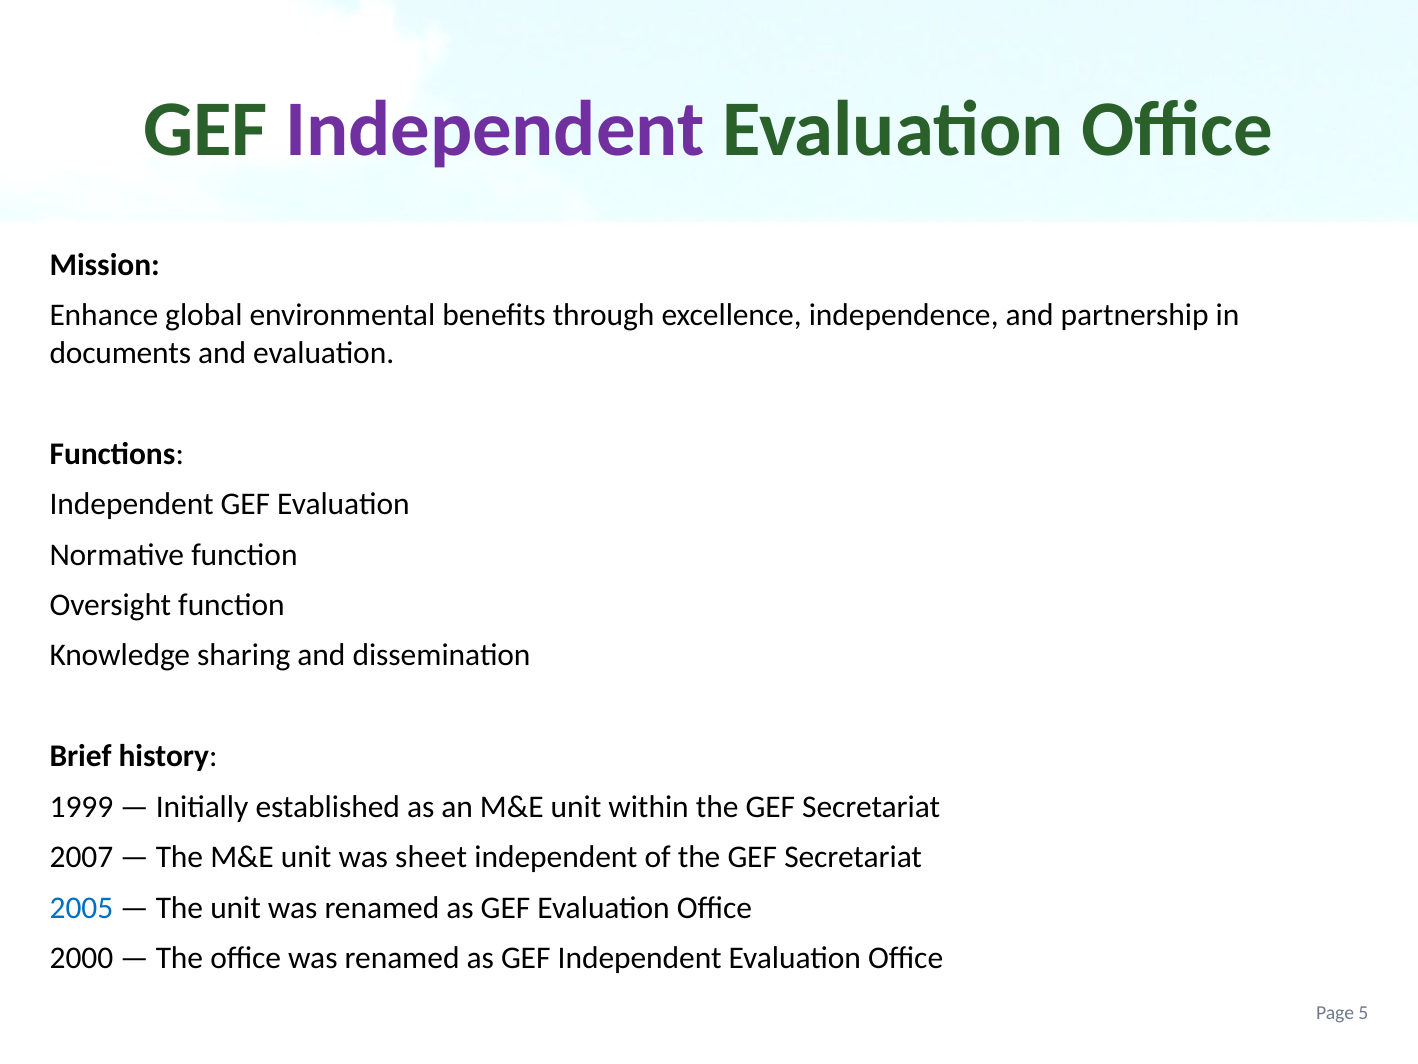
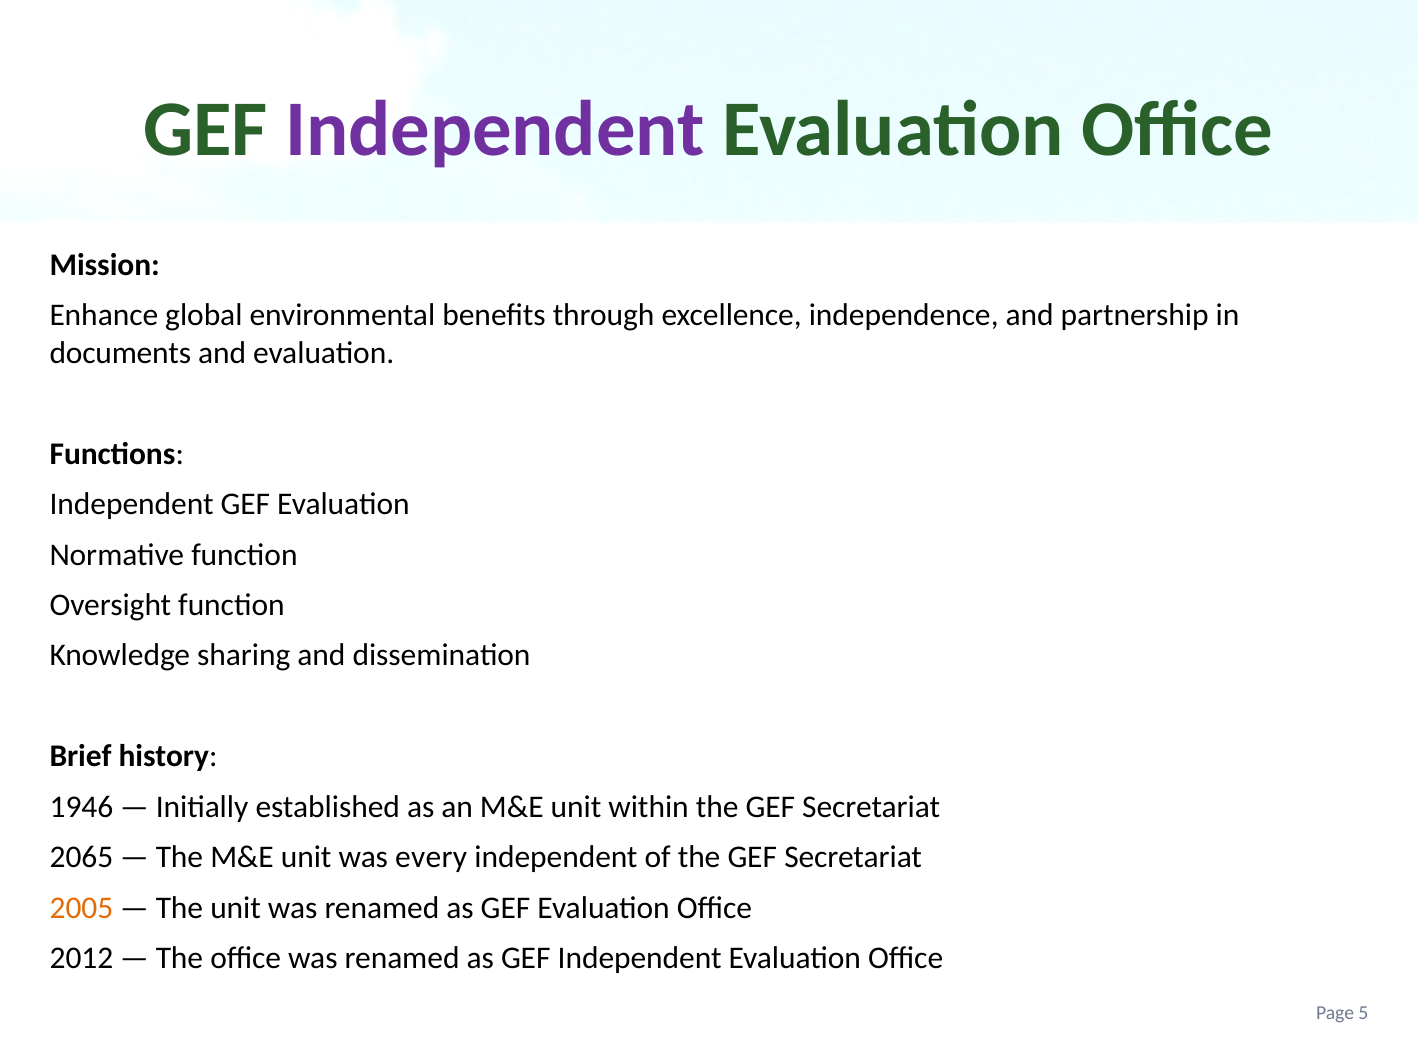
1999: 1999 -> 1946
2007: 2007 -> 2065
sheet: sheet -> every
2005 colour: blue -> orange
2000: 2000 -> 2012
